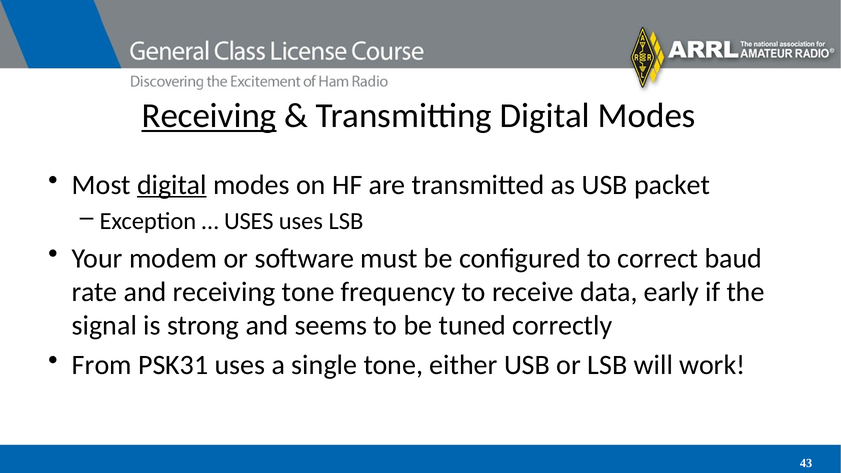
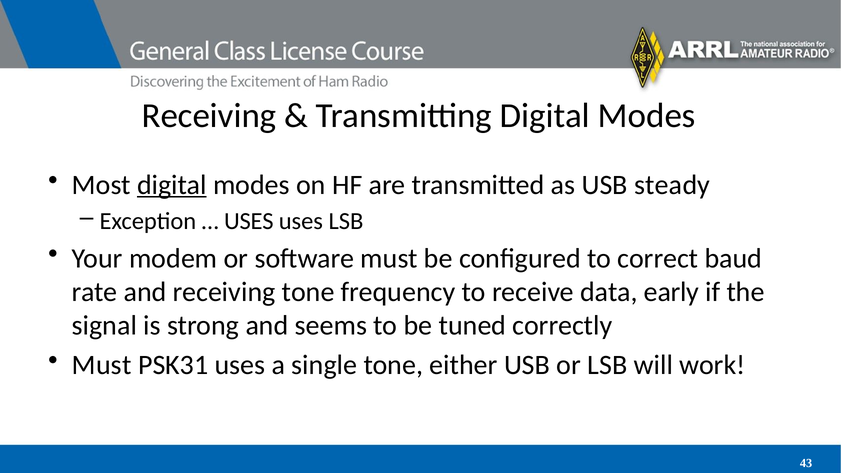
Receiving at (209, 116) underline: present -> none
packet: packet -> steady
From at (102, 365): From -> Must
